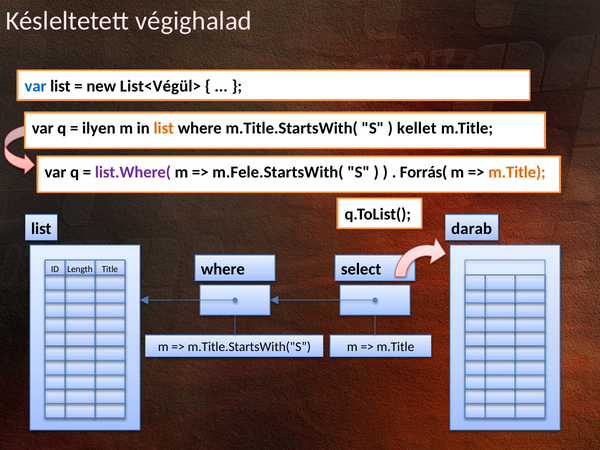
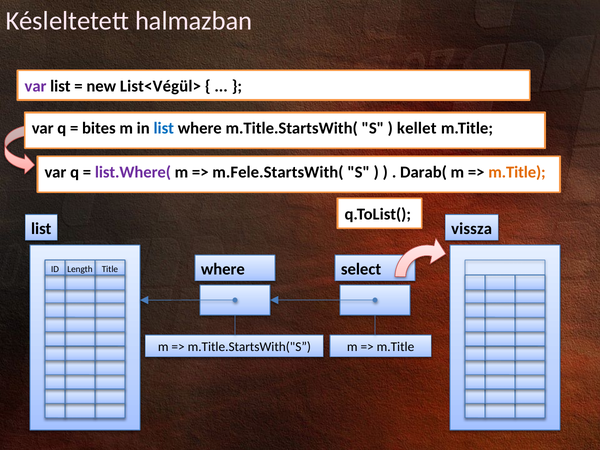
végighalad: végighalad -> halmazban
var at (36, 86) colour: blue -> purple
ilyen: ilyen -> bites
list at (164, 128) colour: orange -> blue
Forrás(: Forrás( -> Darab(
darab: darab -> vissza
